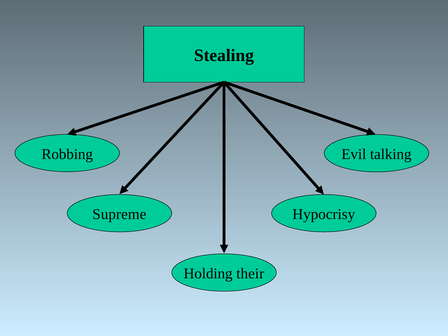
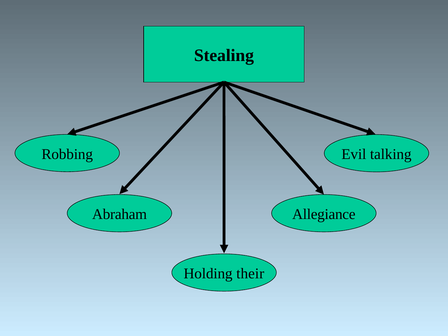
Supreme: Supreme -> Abraham
Hypocrisy: Hypocrisy -> Allegiance
